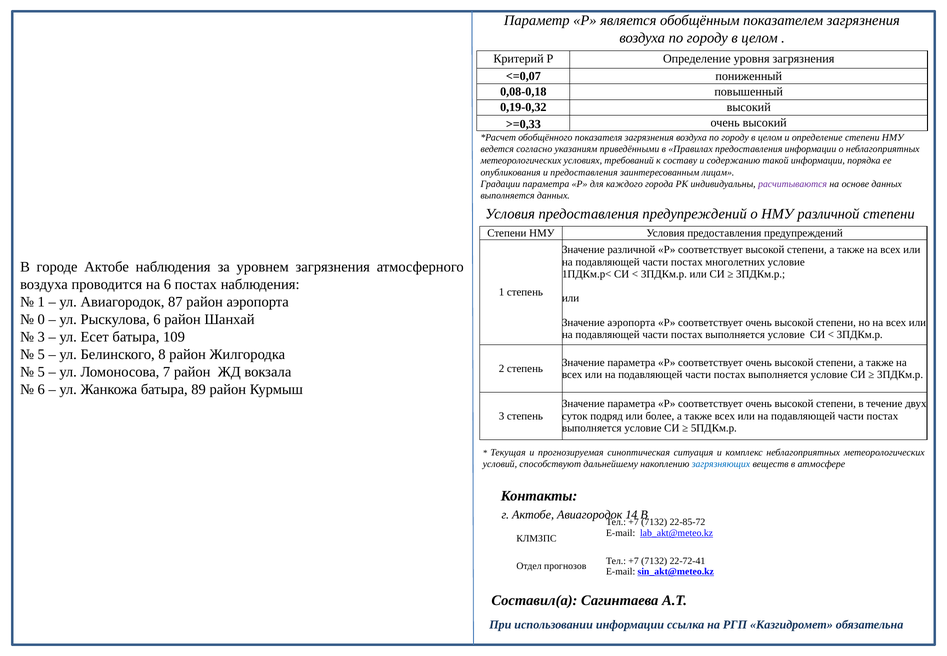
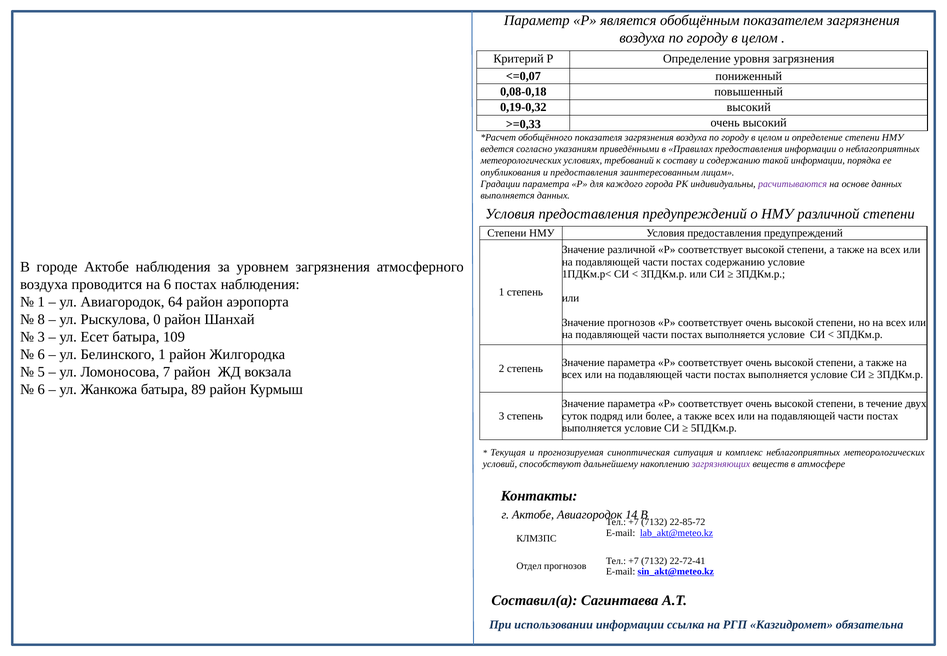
постах многолетних: многолетних -> содержанию
87: 87 -> 64
0: 0 -> 8
Рыскулова 6: 6 -> 0
Значение аэропорта: аэропорта -> прогнозов
5 at (41, 354): 5 -> 6
Белинского 8: 8 -> 1
загрязняющих colour: blue -> purple
